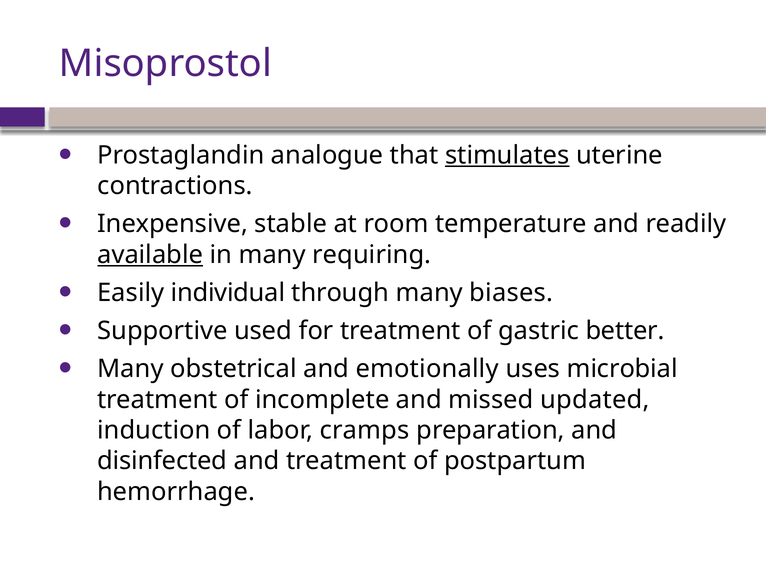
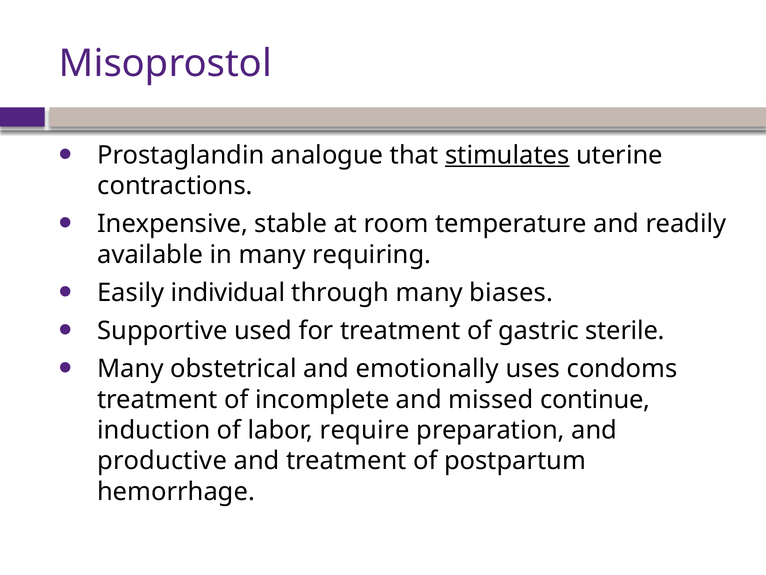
available underline: present -> none
better: better -> sterile
microbial: microbial -> condoms
updated: updated -> continue
cramps: cramps -> require
disinfected: disinfected -> productive
